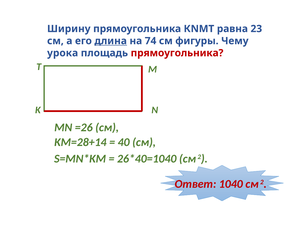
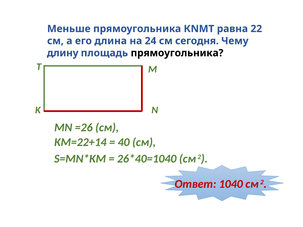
Ширину: Ширину -> Меньше
23: 23 -> 22
длина underline: present -> none
74: 74 -> 24
фигуры: фигуры -> сегодня
урока: урока -> длину
прямоугольника at (177, 53) colour: red -> black
KM=28+14: KM=28+14 -> KM=22+14
